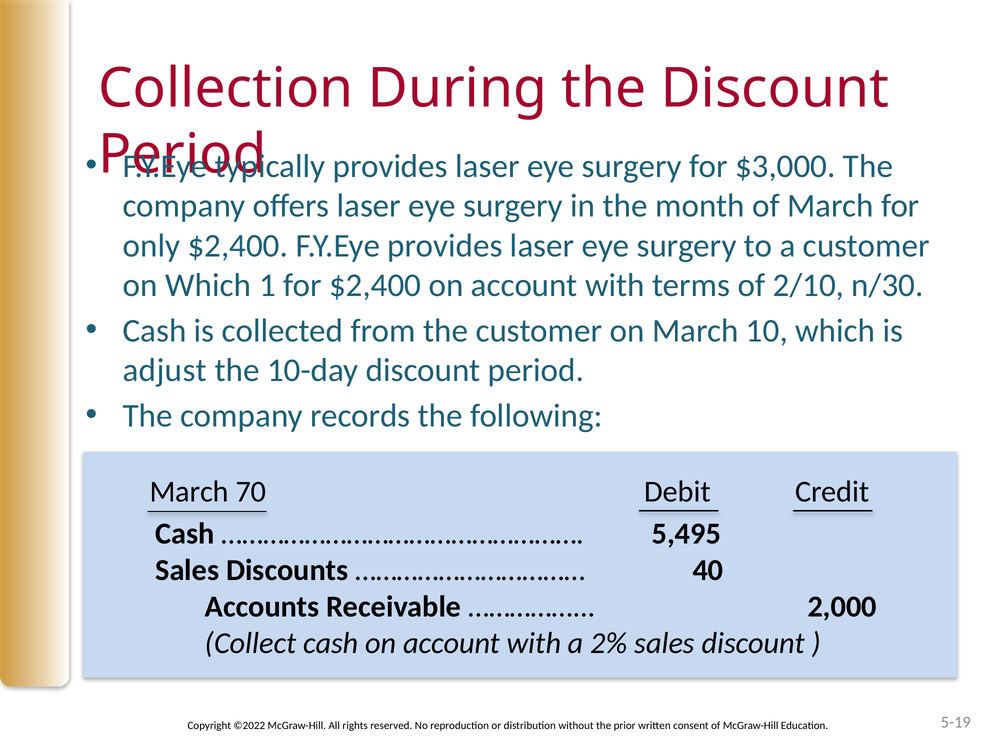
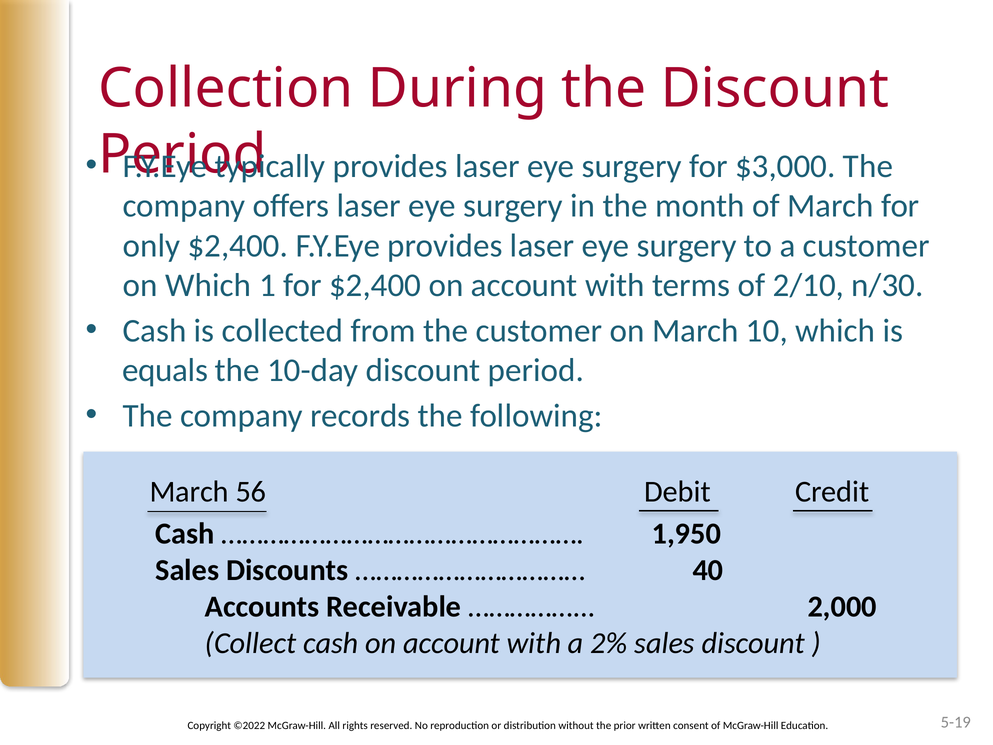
adjust: adjust -> equals
70: 70 -> 56
5,495: 5,495 -> 1,950
